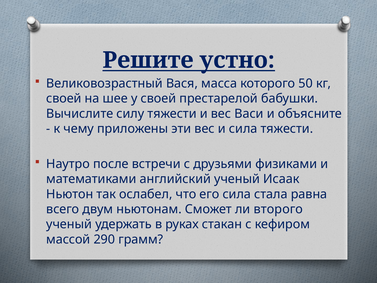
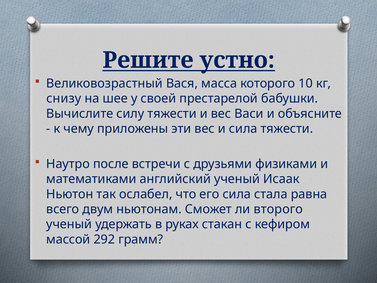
50: 50 -> 10
своей at (64, 98): своей -> снизу
290: 290 -> 292
